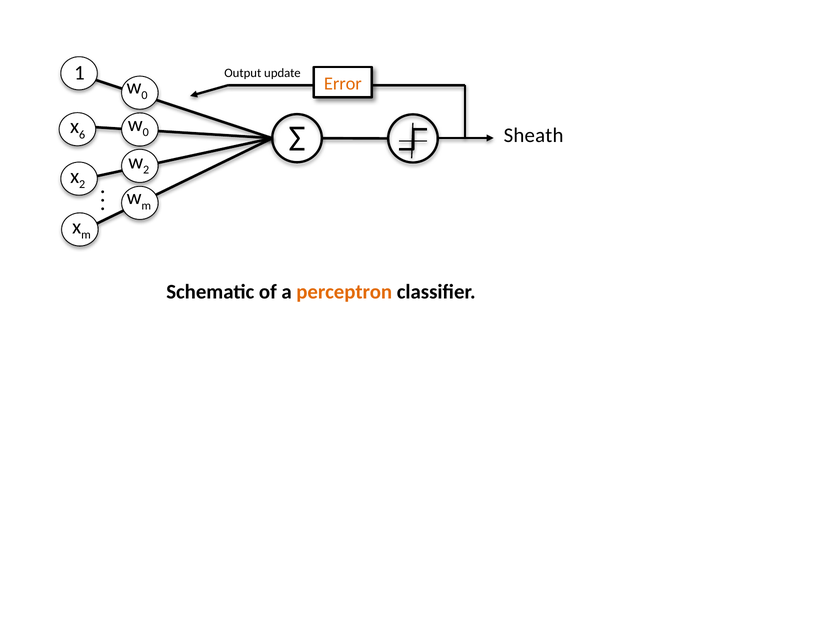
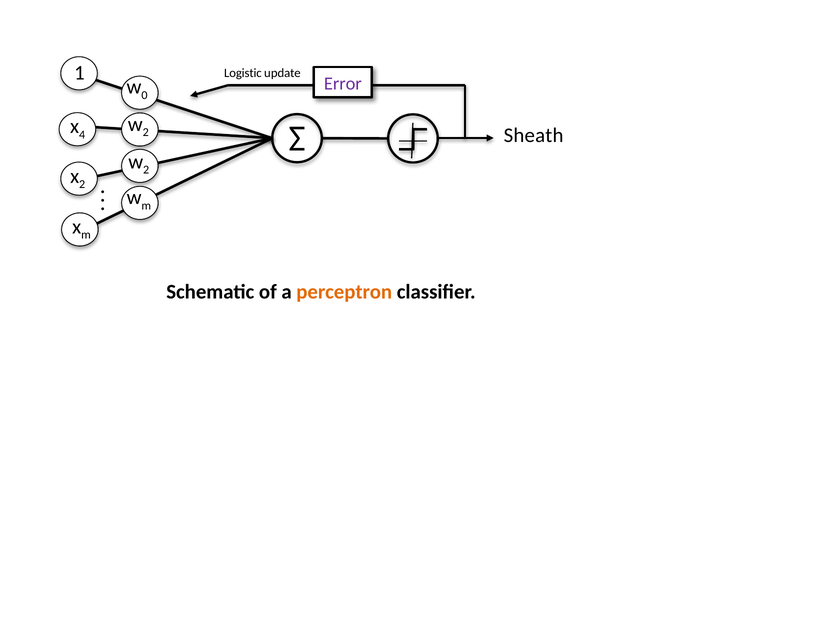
Output: Output -> Logistic
Error colour: orange -> purple
0 at (146, 132): 0 -> 2
6: 6 -> 4
